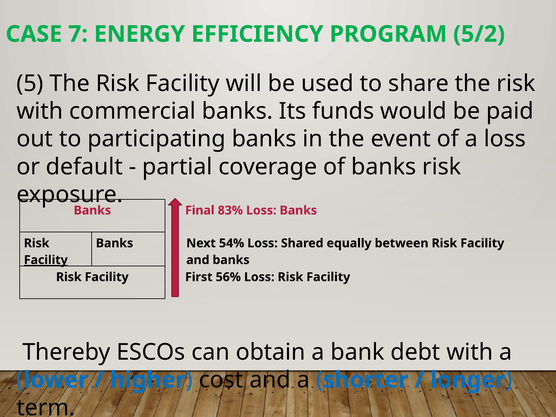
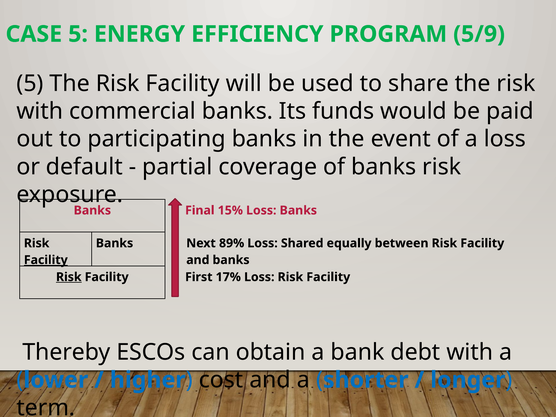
CASE 7: 7 -> 5
5/2: 5/2 -> 5/9
83%: 83% -> 15%
54%: 54% -> 89%
Risk at (69, 277) underline: none -> present
56%: 56% -> 17%
